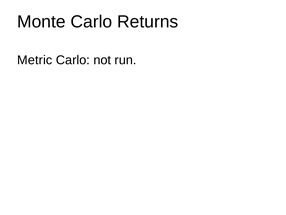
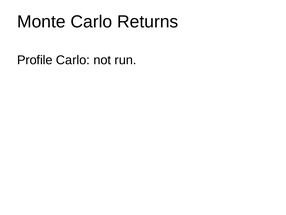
Metric: Metric -> Profile
